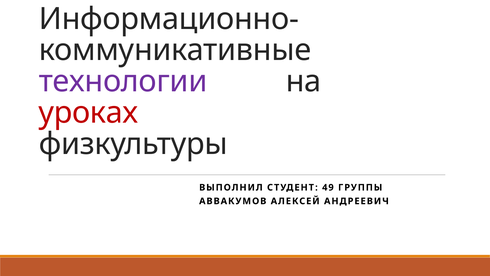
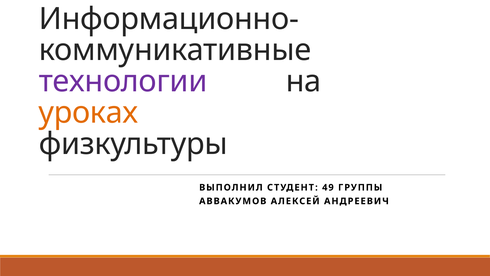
уроках colour: red -> orange
